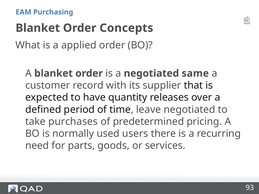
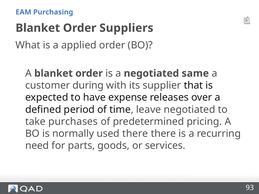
Concepts: Concepts -> Suppliers
record: record -> during
quantity: quantity -> expense
used users: users -> there
